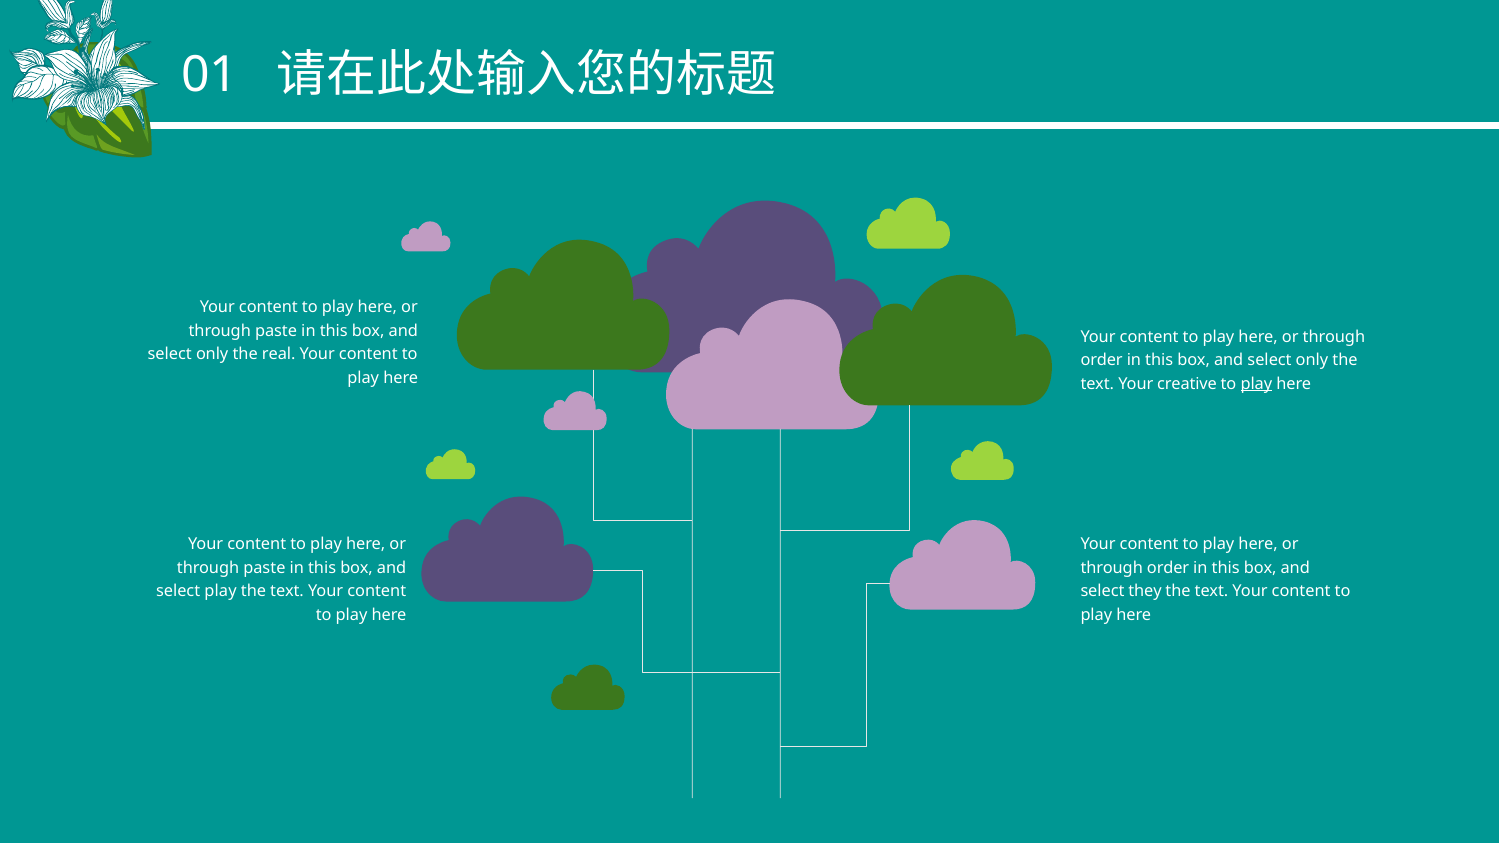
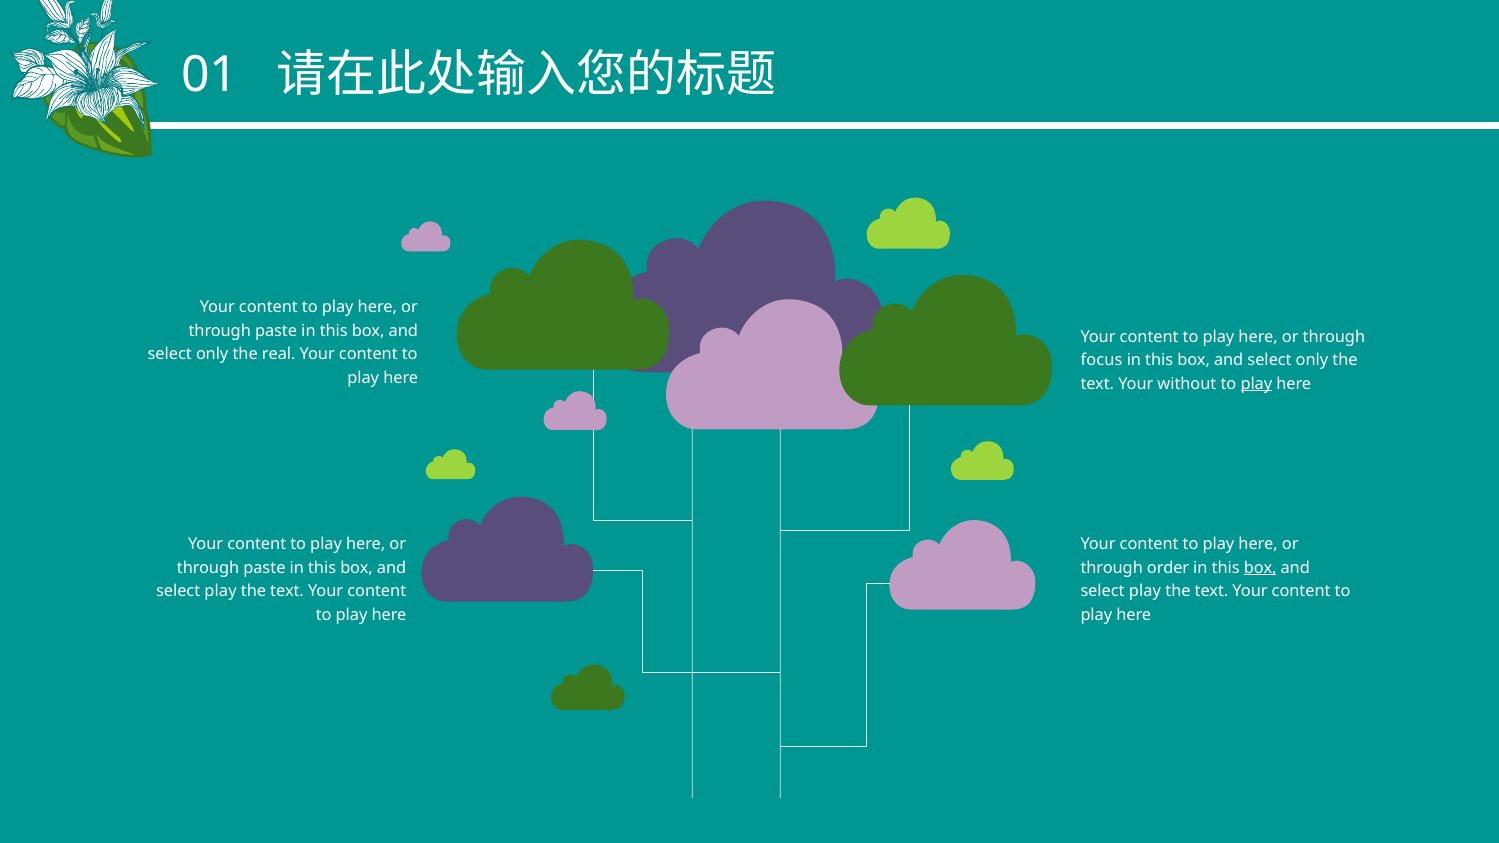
order at (1102, 360): order -> focus
creative: creative -> without
box at (1260, 568) underline: none -> present
they at (1145, 592): they -> play
